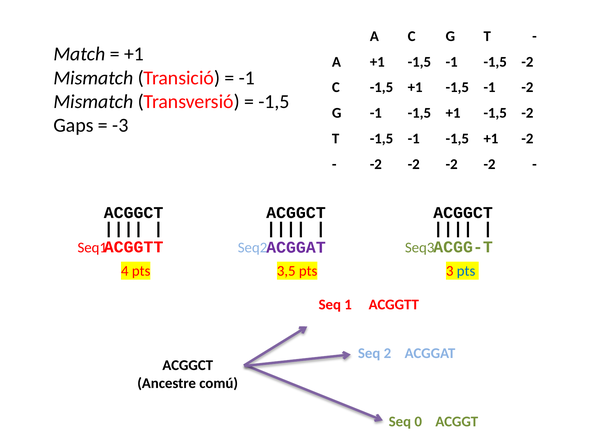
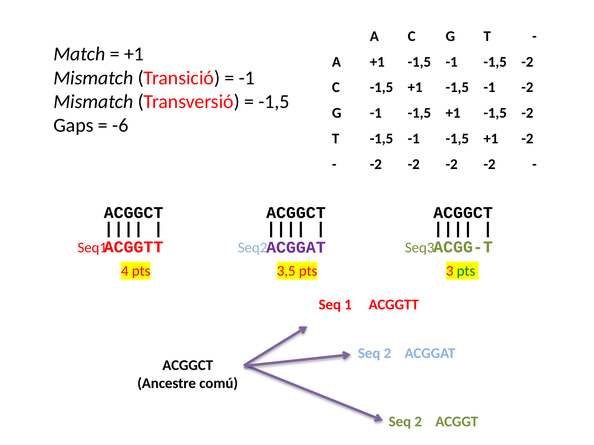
-3: -3 -> -6
pts at (466, 271) colour: blue -> green
0 at (418, 422): 0 -> 2
